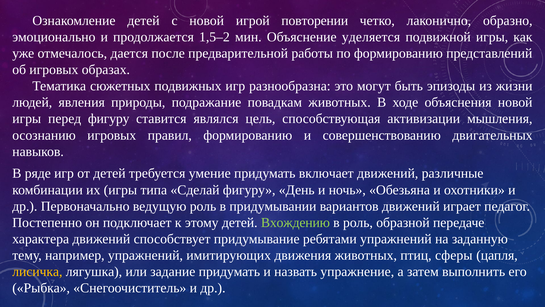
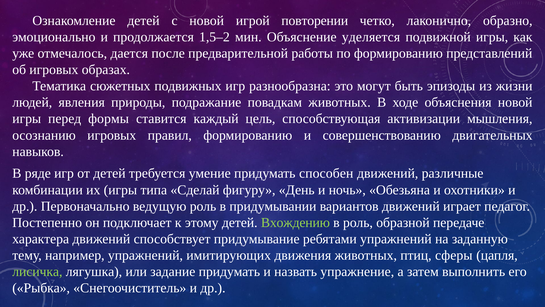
перед фигуру: фигуру -> формы
являлся: являлся -> каждый
включает: включает -> способен
лисичка colour: yellow -> light green
